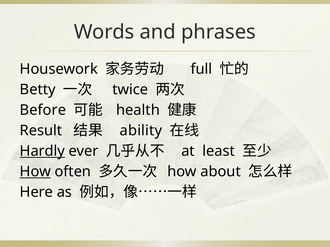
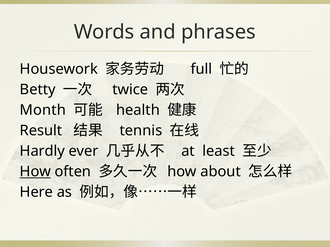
Before: Before -> Month
ability: ability -> tennis
Hardly underline: present -> none
